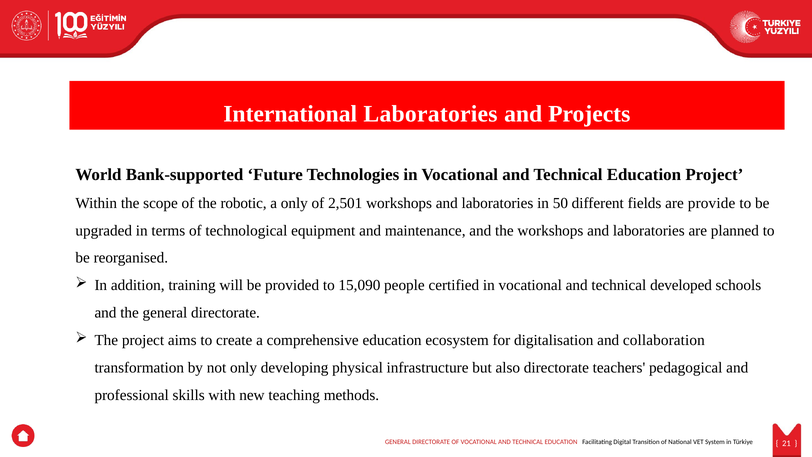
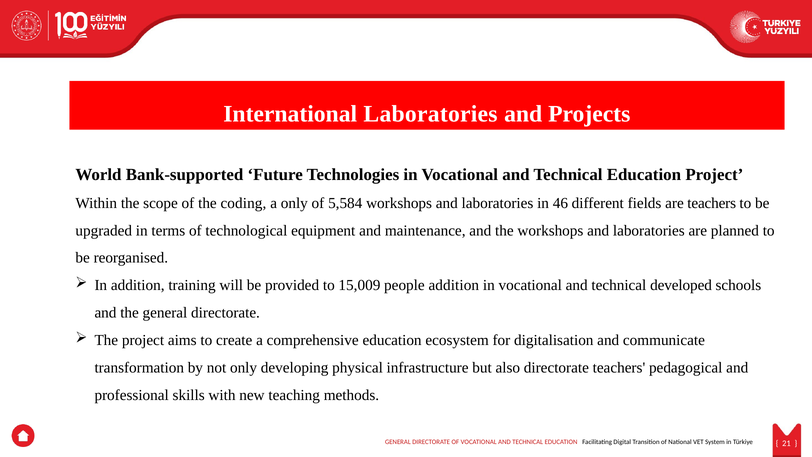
robotic: robotic -> coding
2,501: 2,501 -> 5,584
50: 50 -> 46
are provide: provide -> teachers
15,090: 15,090 -> 15,009
people certified: certified -> addition
collaboration: collaboration -> communicate
